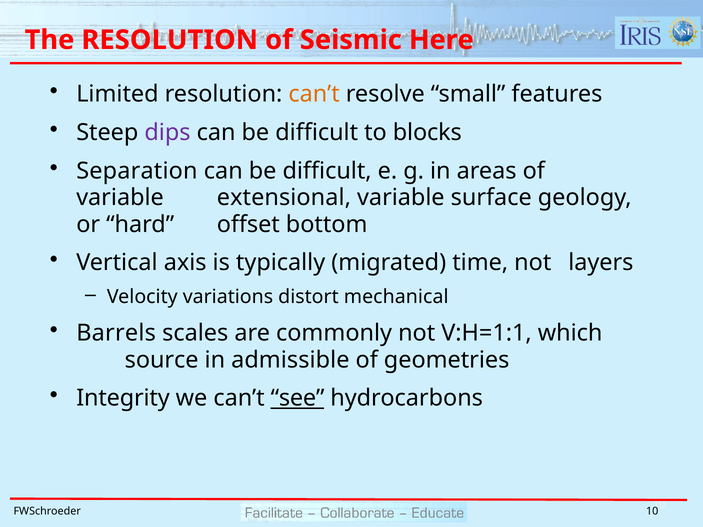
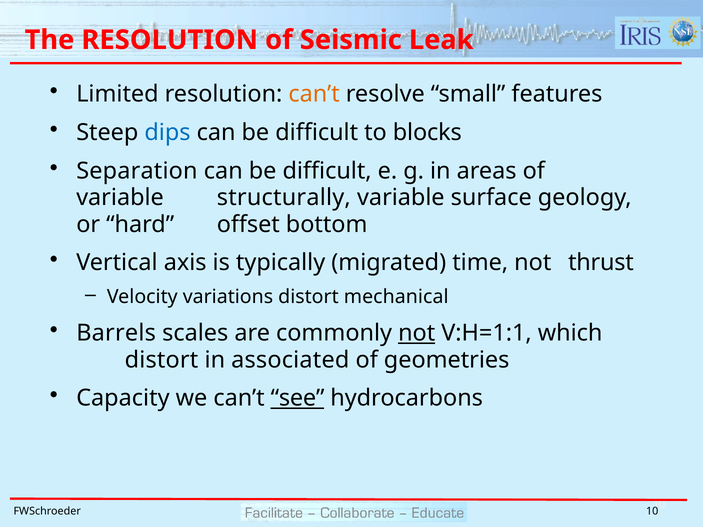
Here: Here -> Leak
dips colour: purple -> blue
extensional: extensional -> structurally
layers: layers -> thrust
not at (417, 333) underline: none -> present
source at (162, 360): source -> distort
admissible: admissible -> associated
Integrity: Integrity -> Capacity
